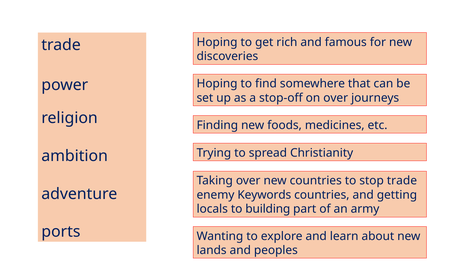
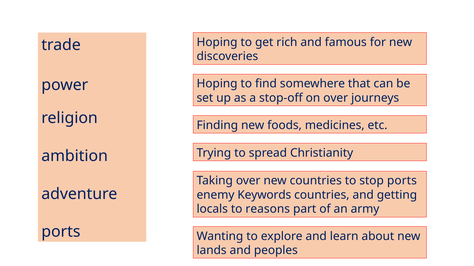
stop trade: trade -> ports
building: building -> reasons
